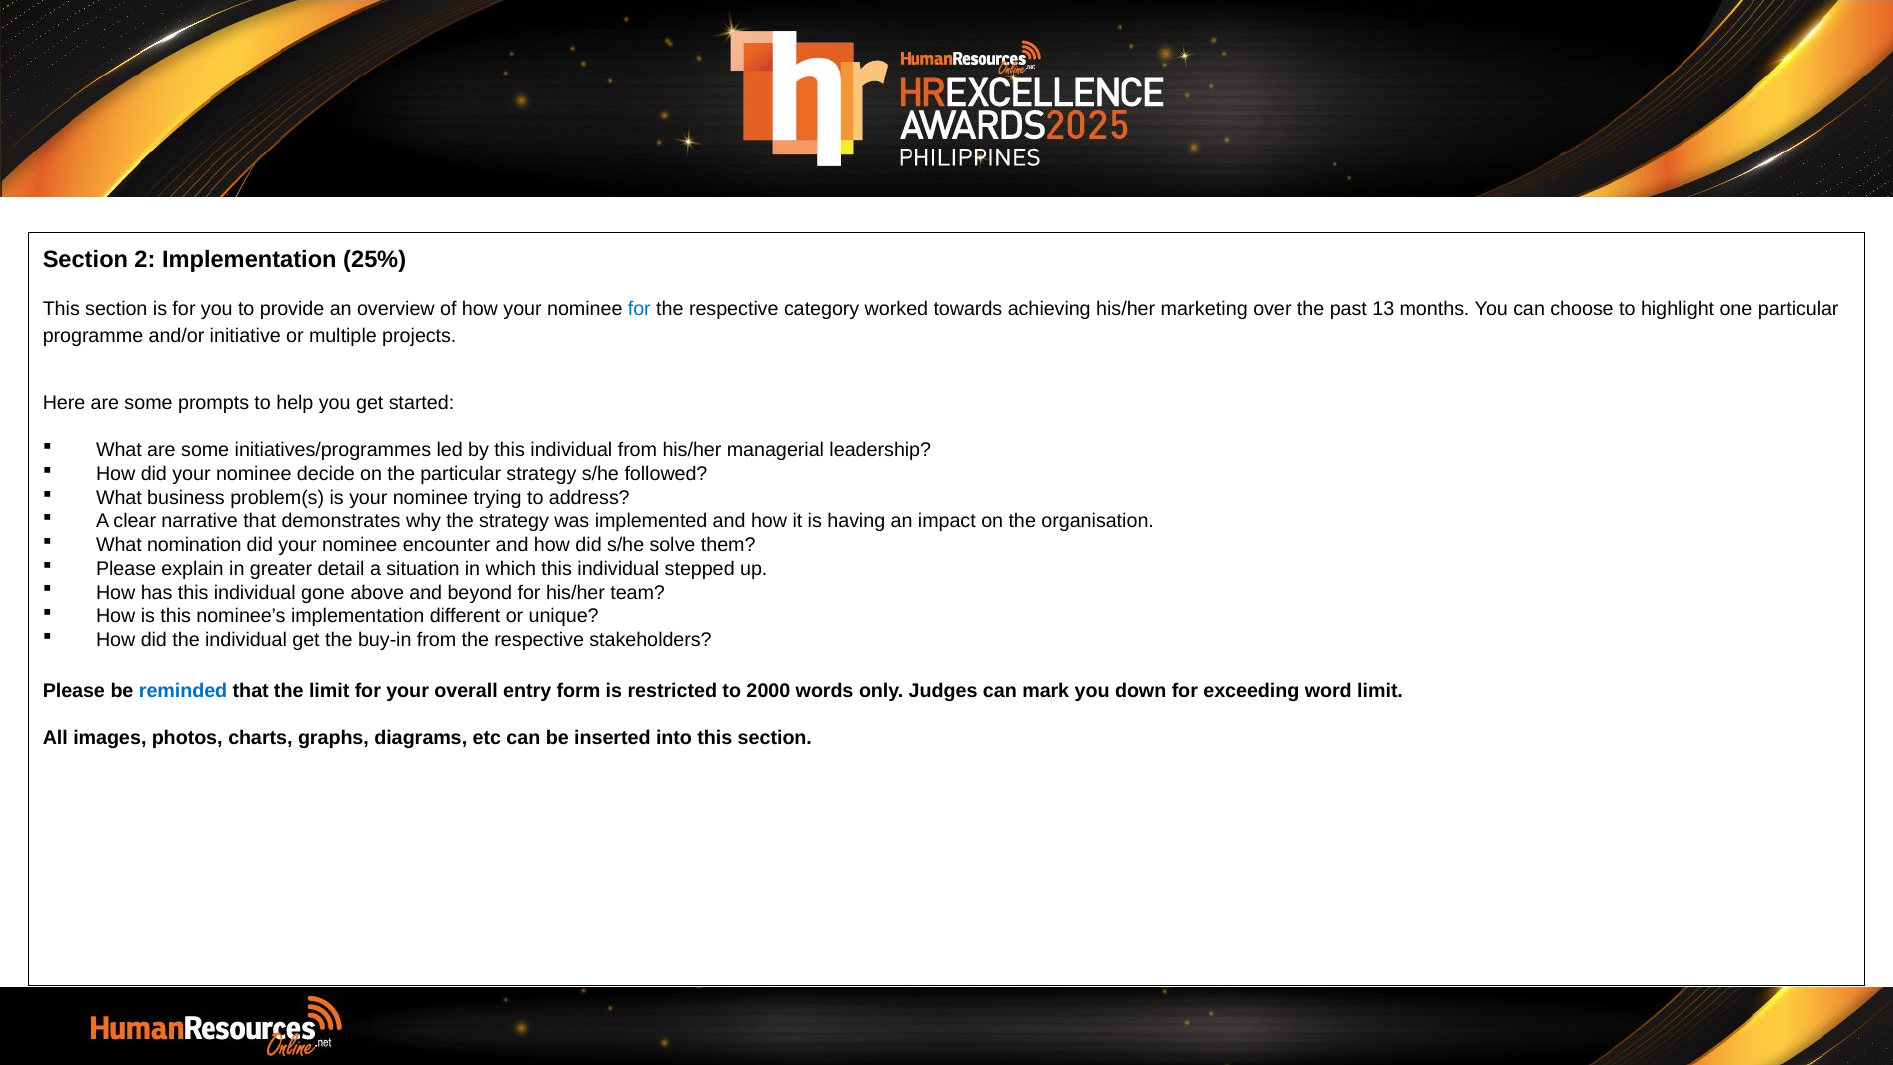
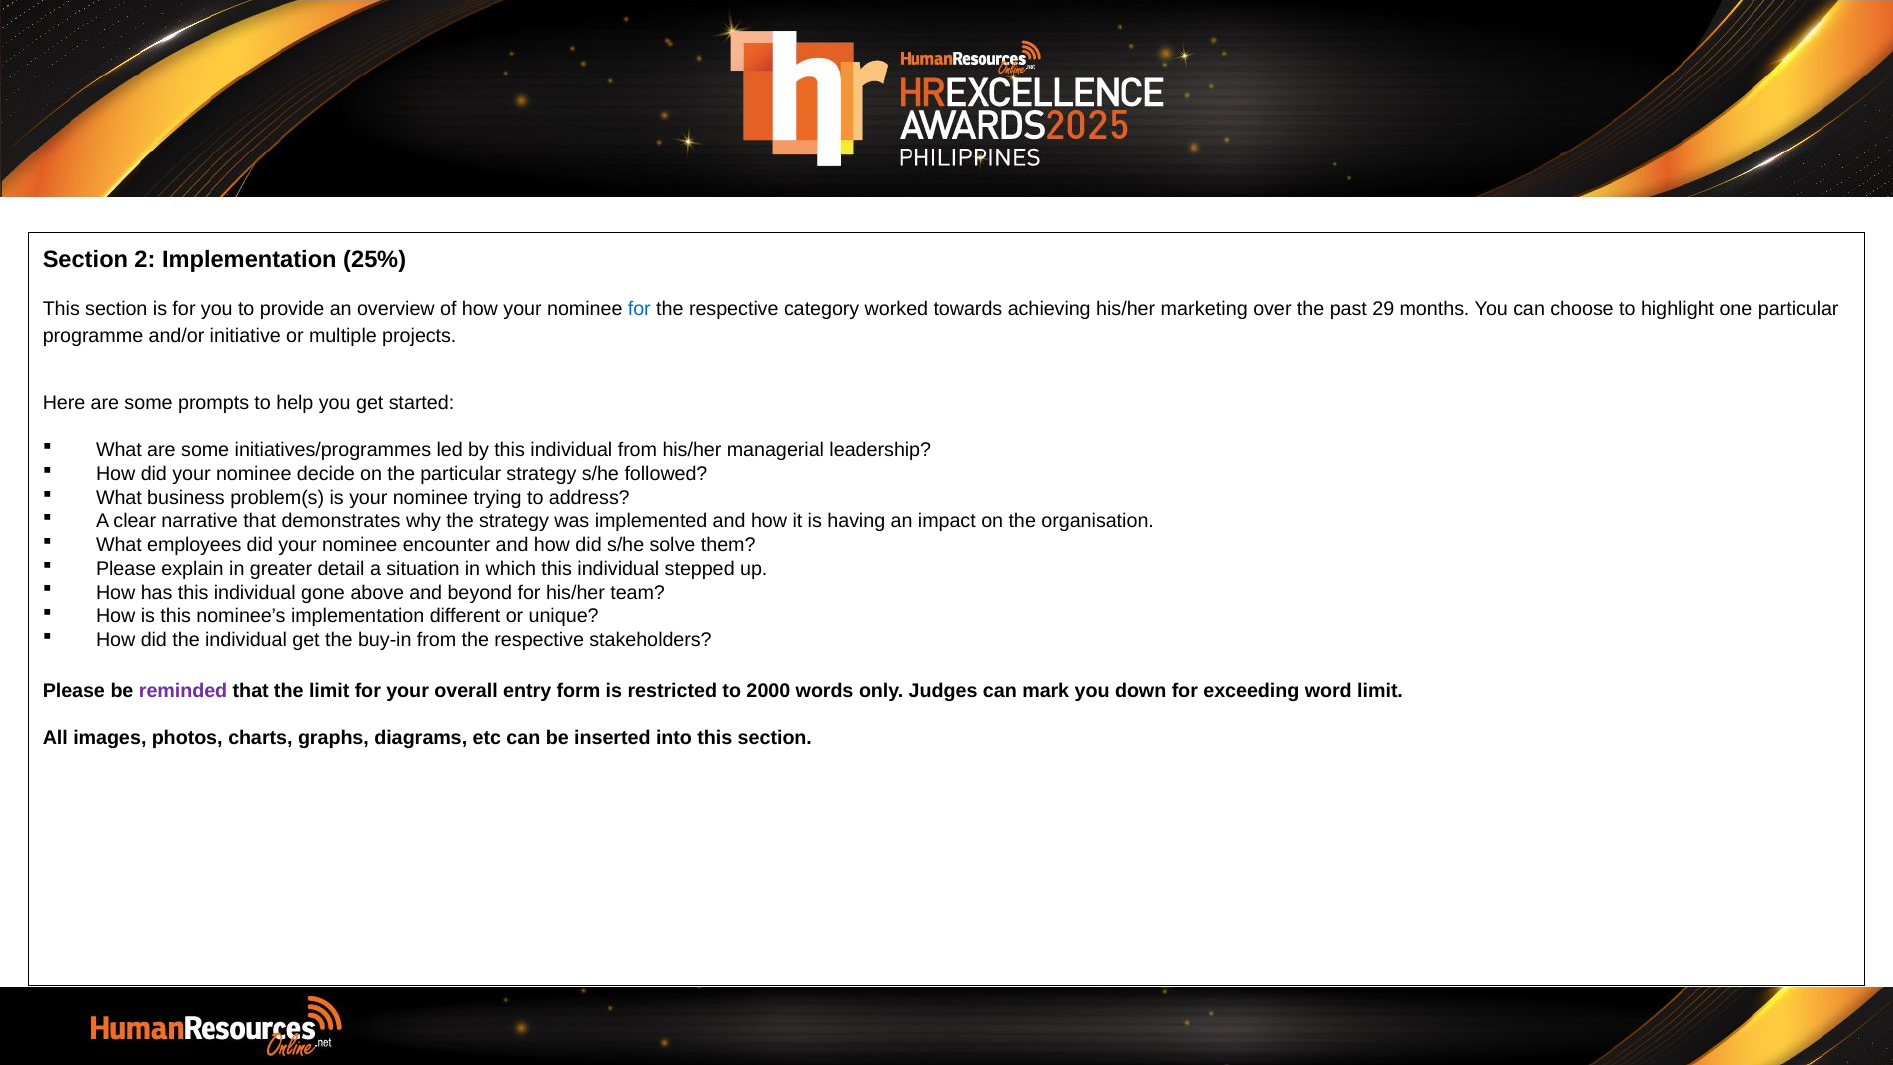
13: 13 -> 29
nomination: nomination -> employees
reminded colour: blue -> purple
